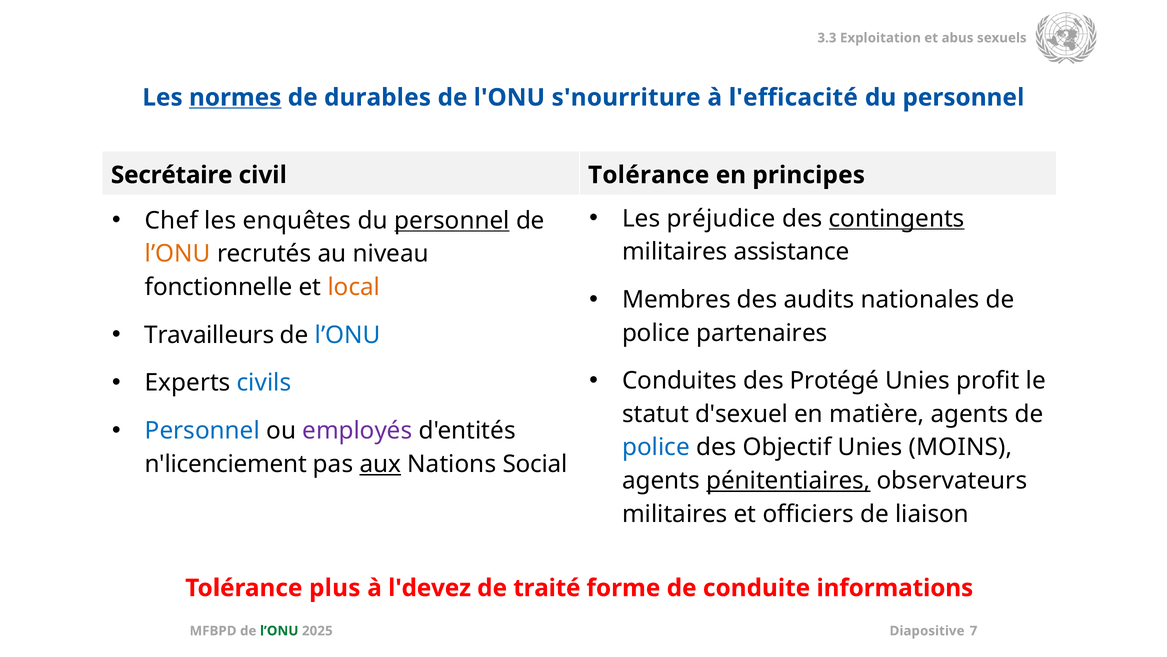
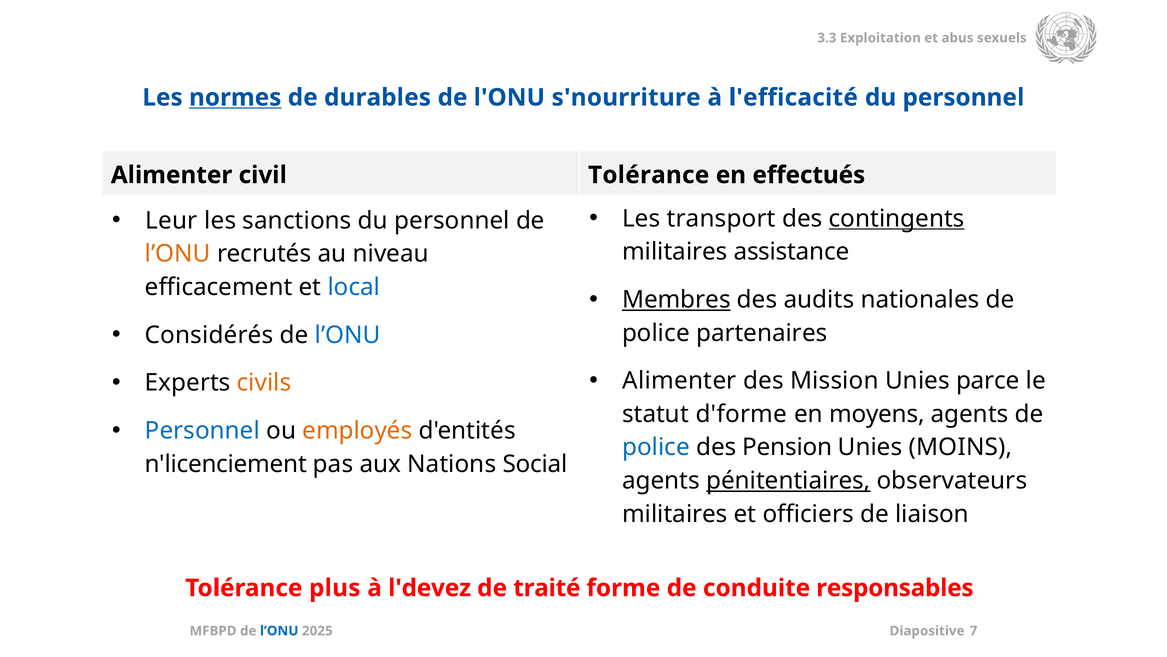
Secrétaire at (172, 175): Secrétaire -> Alimenter
principes: principes -> effectués
préjudice: préjudice -> transport
Chef: Chef -> Leur
enquêtes: enquêtes -> sanctions
personnel at (452, 220) underline: present -> none
fonctionnelle: fonctionnelle -> efficacement
local colour: orange -> blue
Membres underline: none -> present
Travailleurs: Travailleurs -> Considérés
Conduites at (680, 381): Conduites -> Alimenter
Protégé: Protégé -> Mission
profit: profit -> parce
civils colour: blue -> orange
d'sexuel: d'sexuel -> d'forme
matière: matière -> moyens
employés colour: purple -> orange
Objectif: Objectif -> Pension
aux underline: present -> none
informations: informations -> responsables
l’ONU at (279, 630) colour: green -> blue
